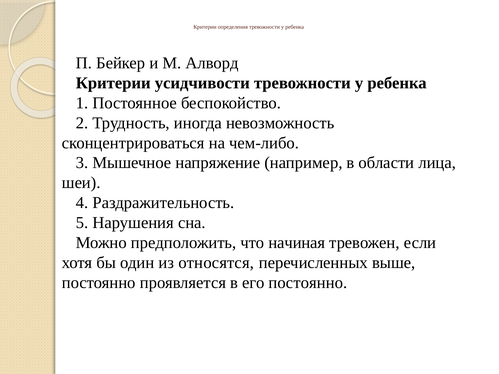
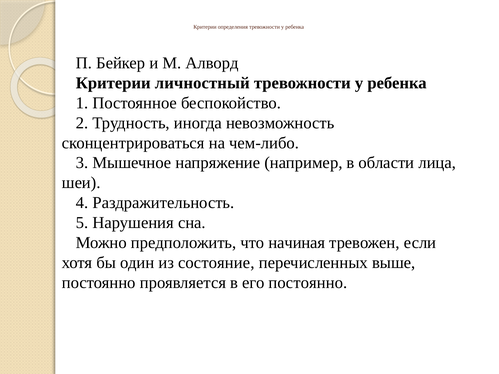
усидчивости: усидчивости -> личностный
относятся: относятся -> состояние
